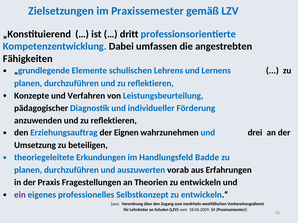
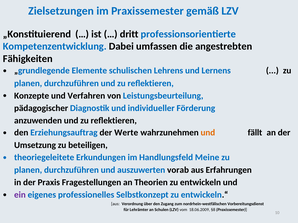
Eignen: Eignen -> Werte
und at (208, 133) colour: blue -> orange
drei: drei -> fällt
Badde: Badde -> Meine
